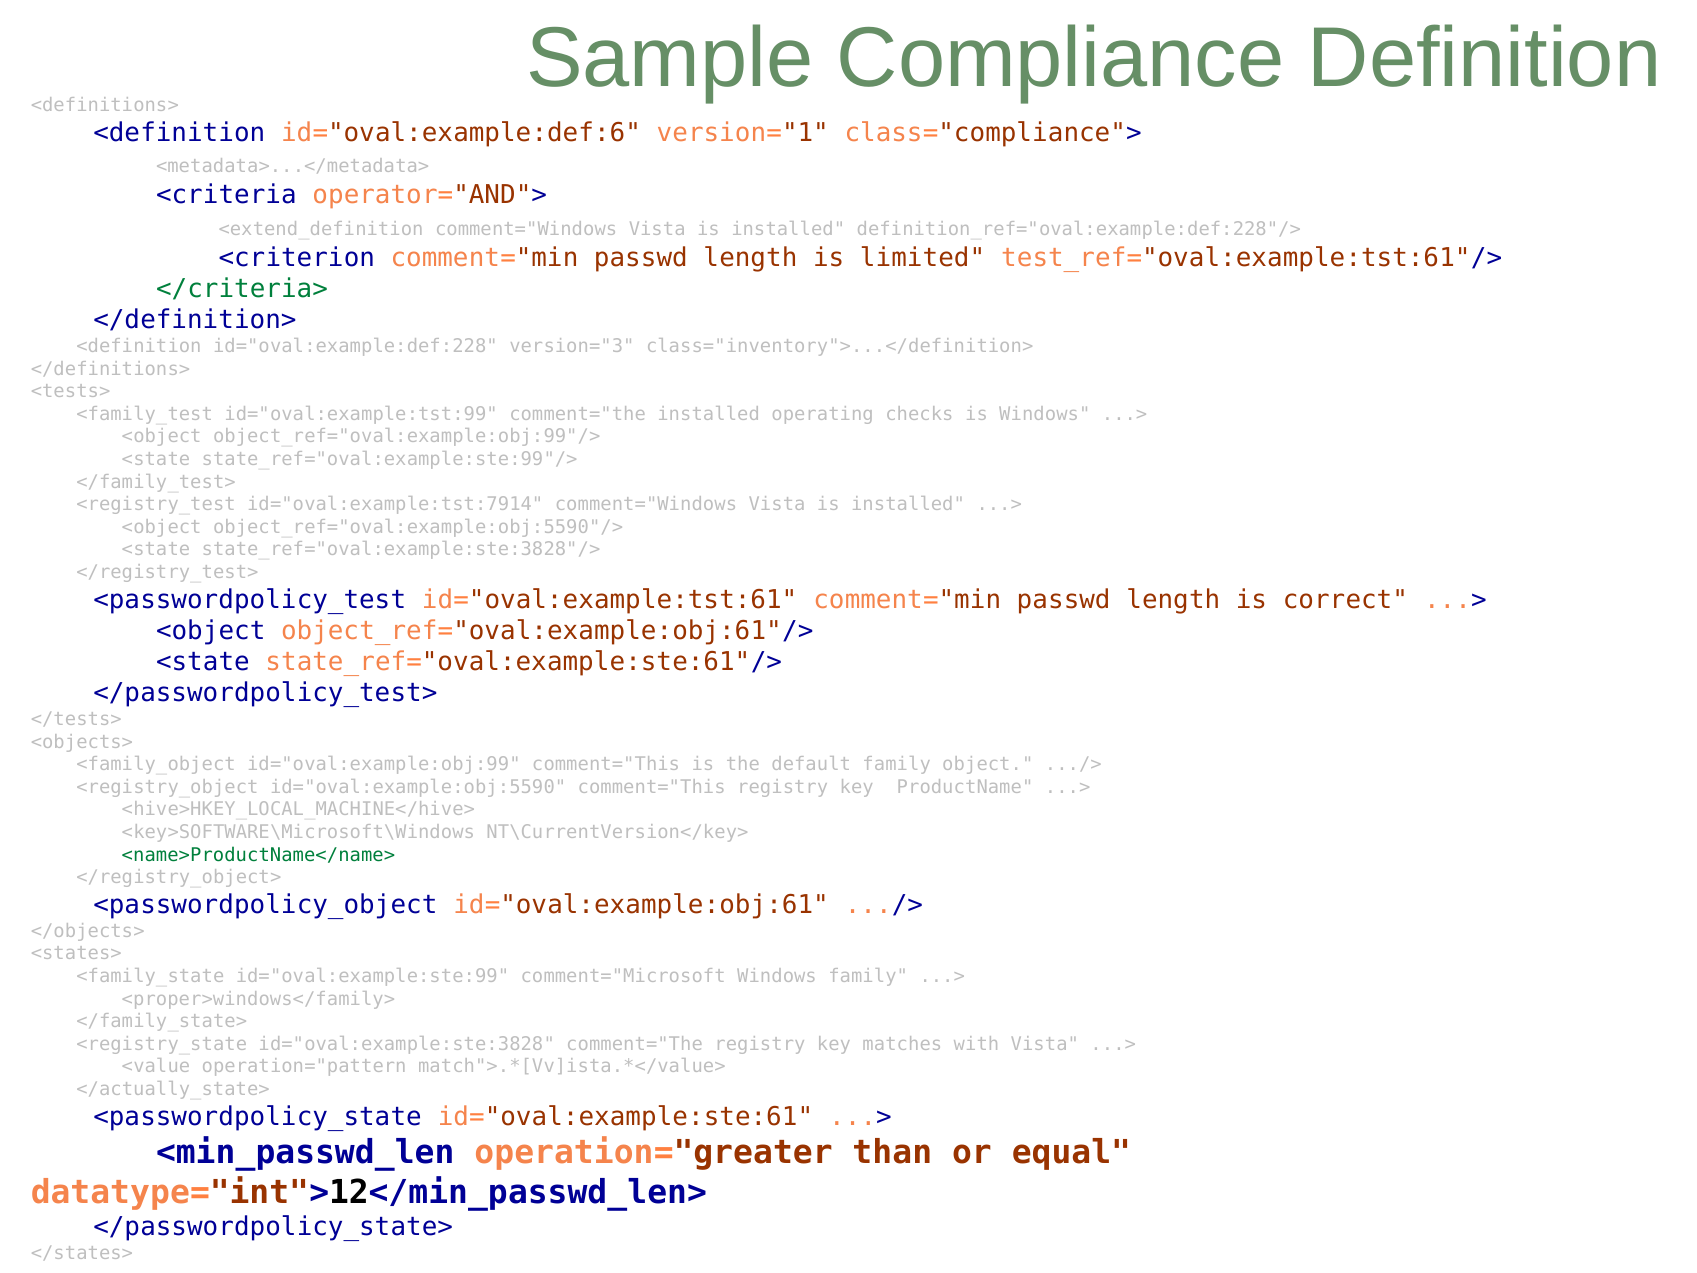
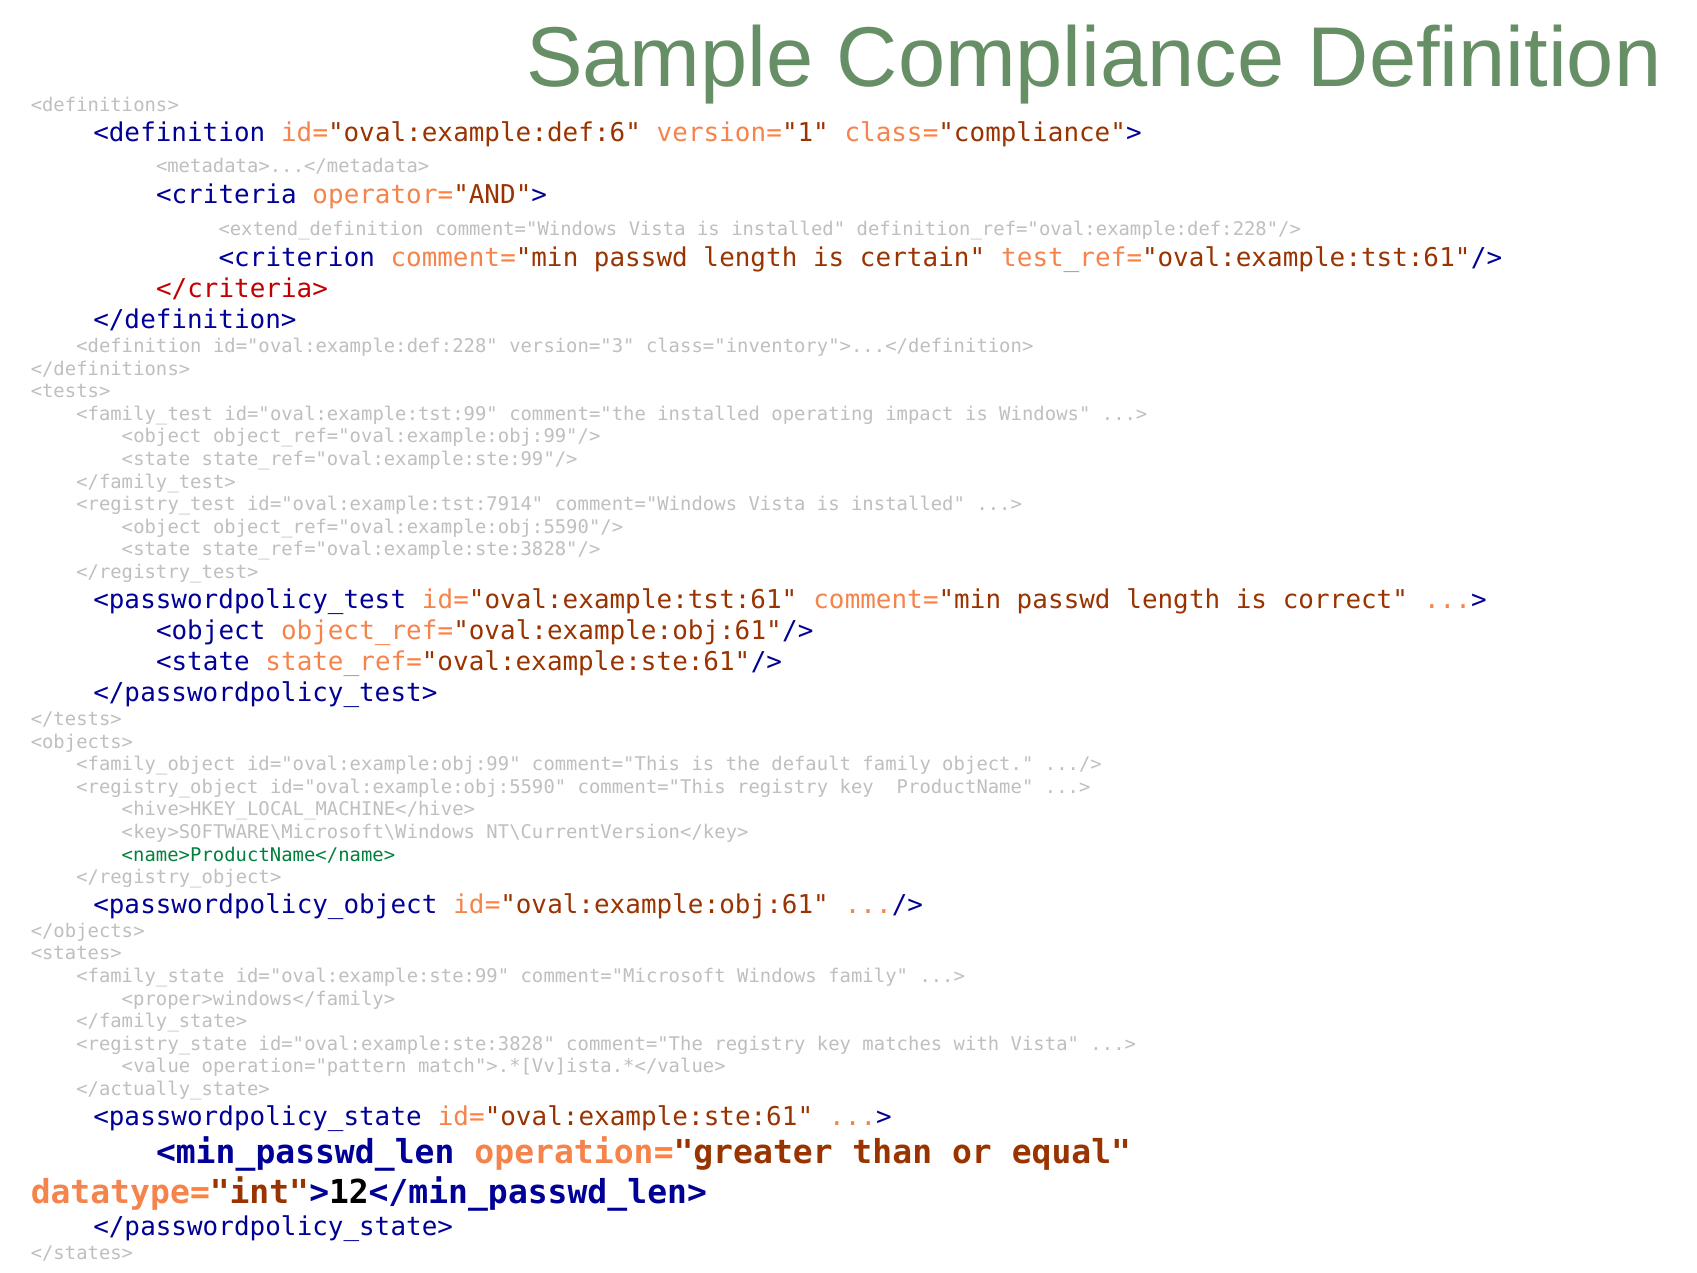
limited: limited -> certain
</criteria> colour: green -> red
checks: checks -> impact
